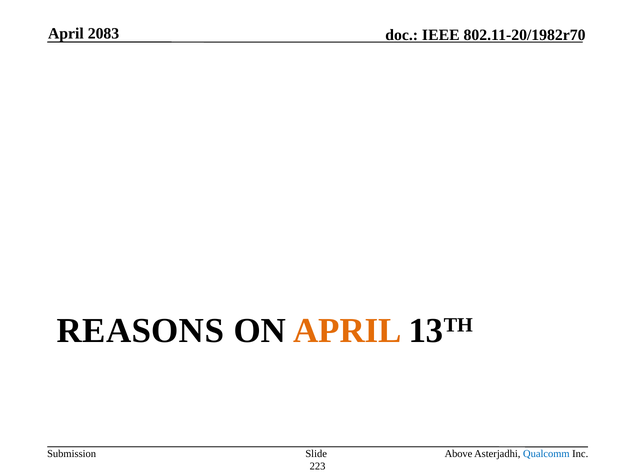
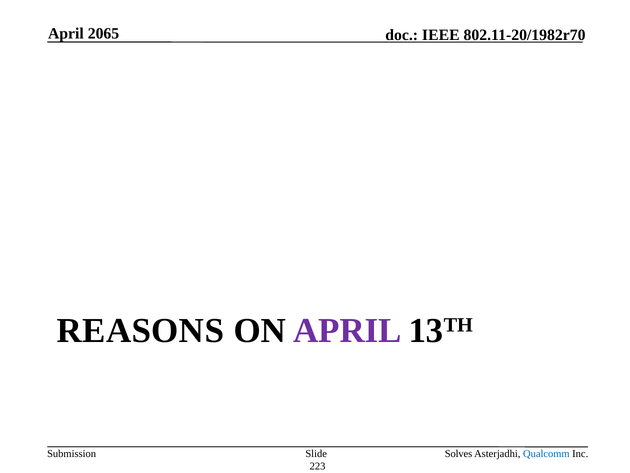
2083: 2083 -> 2065
APRIL at (347, 330) colour: orange -> purple
Above: Above -> Solves
